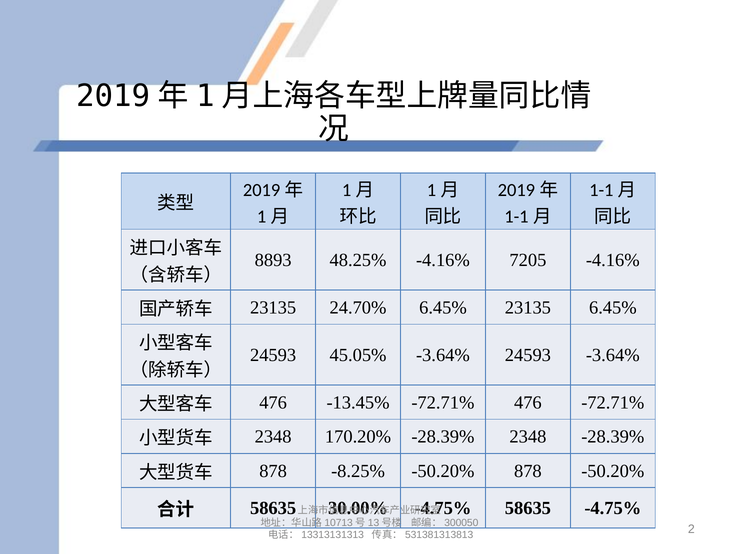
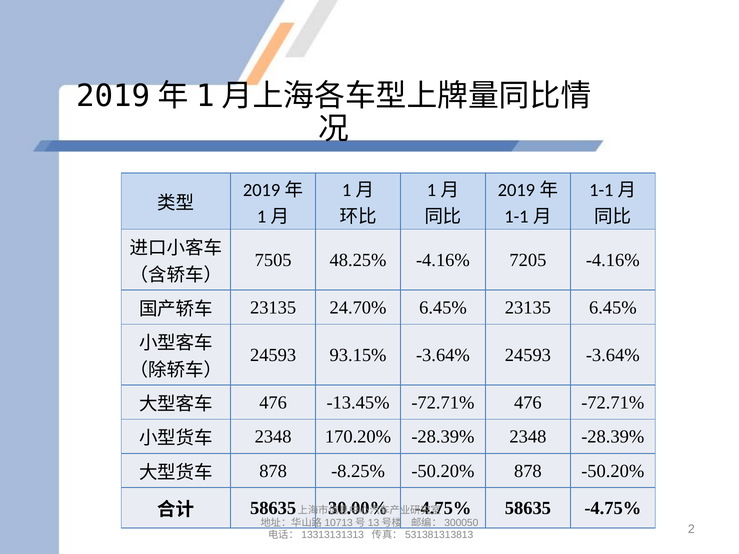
8893: 8893 -> 7505
45.05%: 45.05% -> 93.15%
